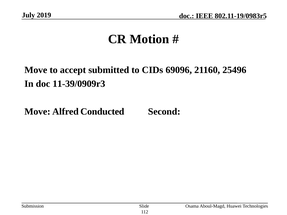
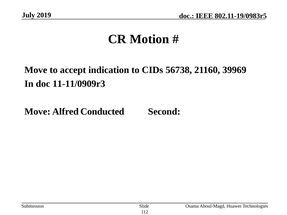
submitted: submitted -> indication
69096: 69096 -> 56738
25496: 25496 -> 39969
11-39/0909r3: 11-39/0909r3 -> 11-11/0909r3
